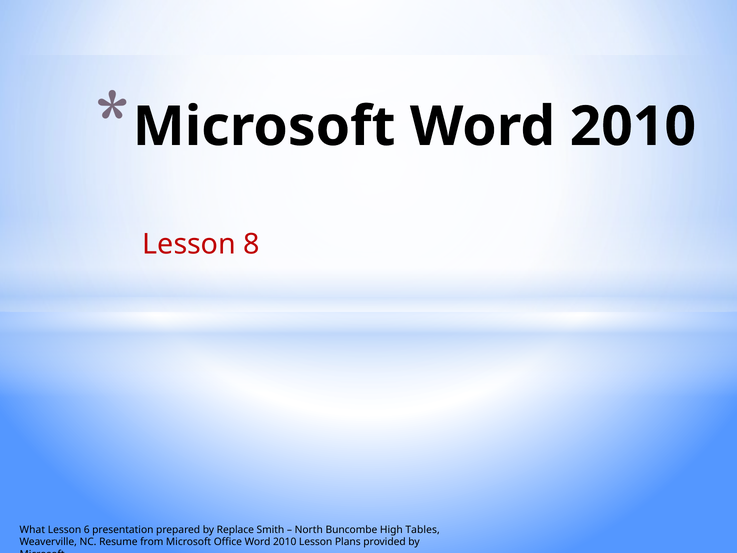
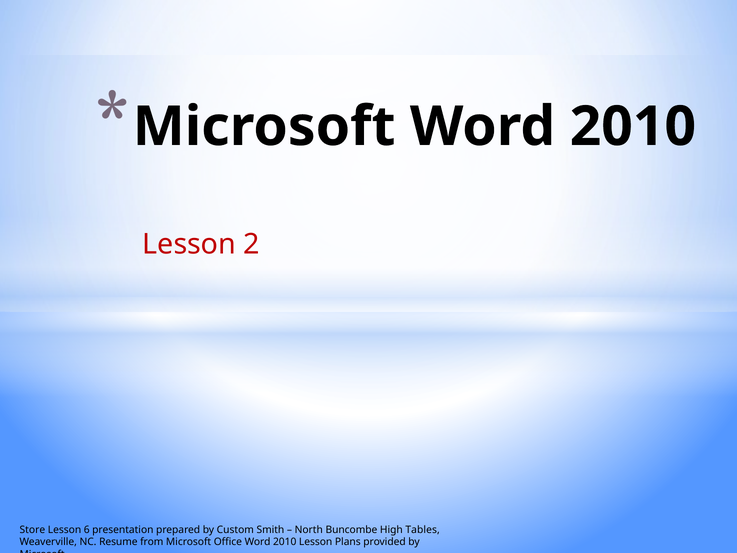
8: 8 -> 2
What: What -> Store
Replace: Replace -> Custom
